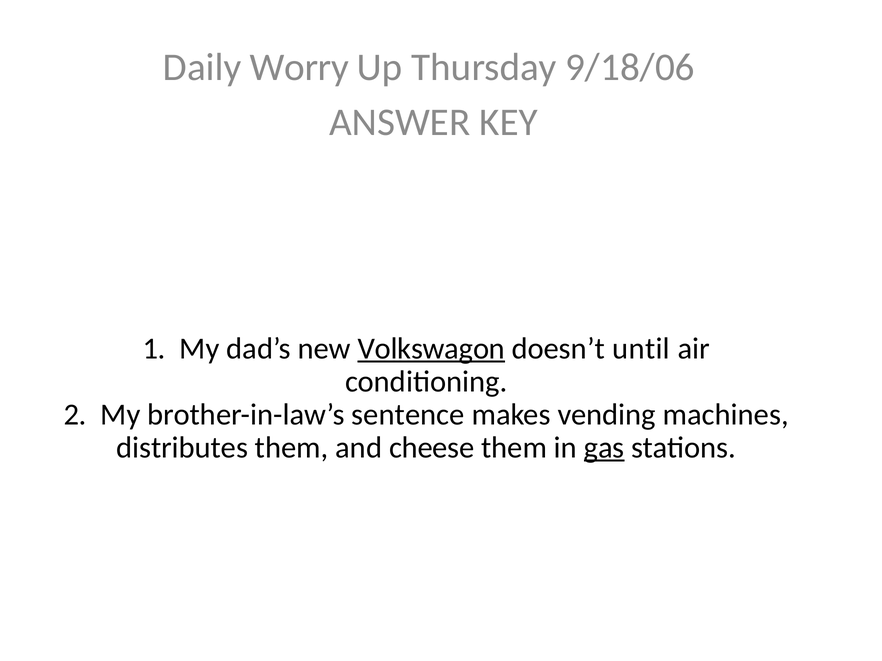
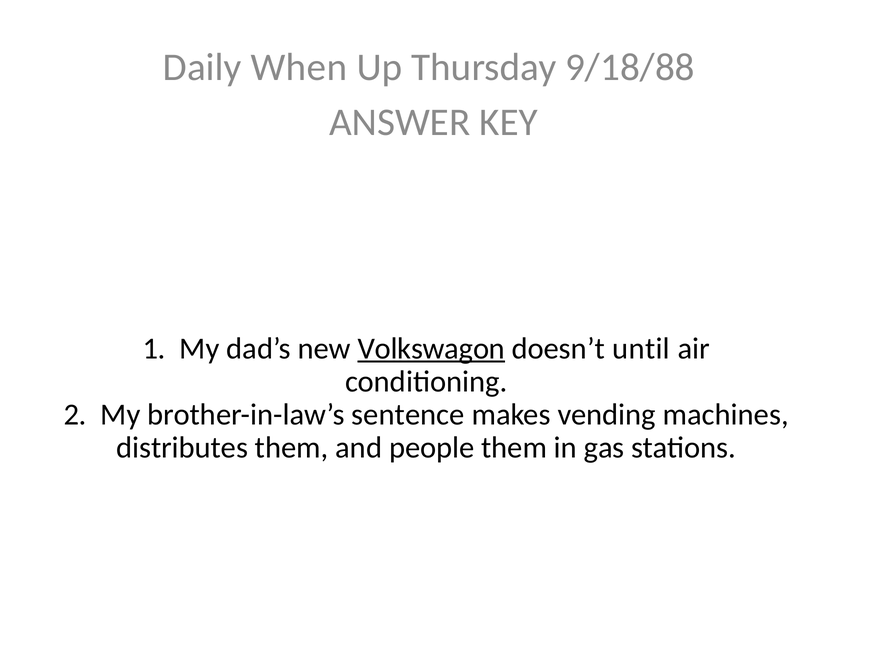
Worry: Worry -> When
9/18/06: 9/18/06 -> 9/18/88
cheese: cheese -> people
gas underline: present -> none
